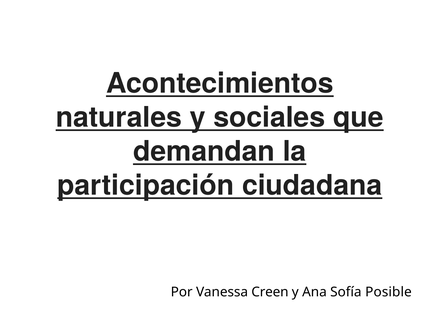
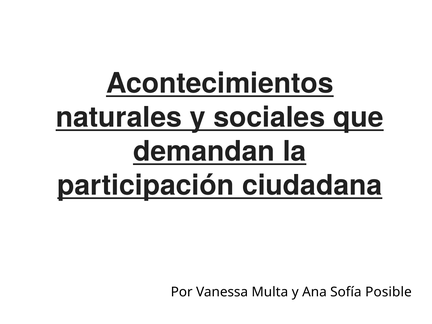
Creen: Creen -> Multa
